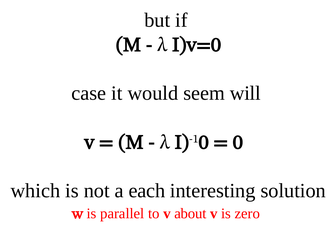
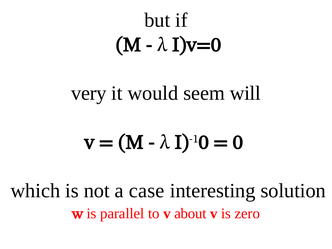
case: case -> very
each: each -> case
